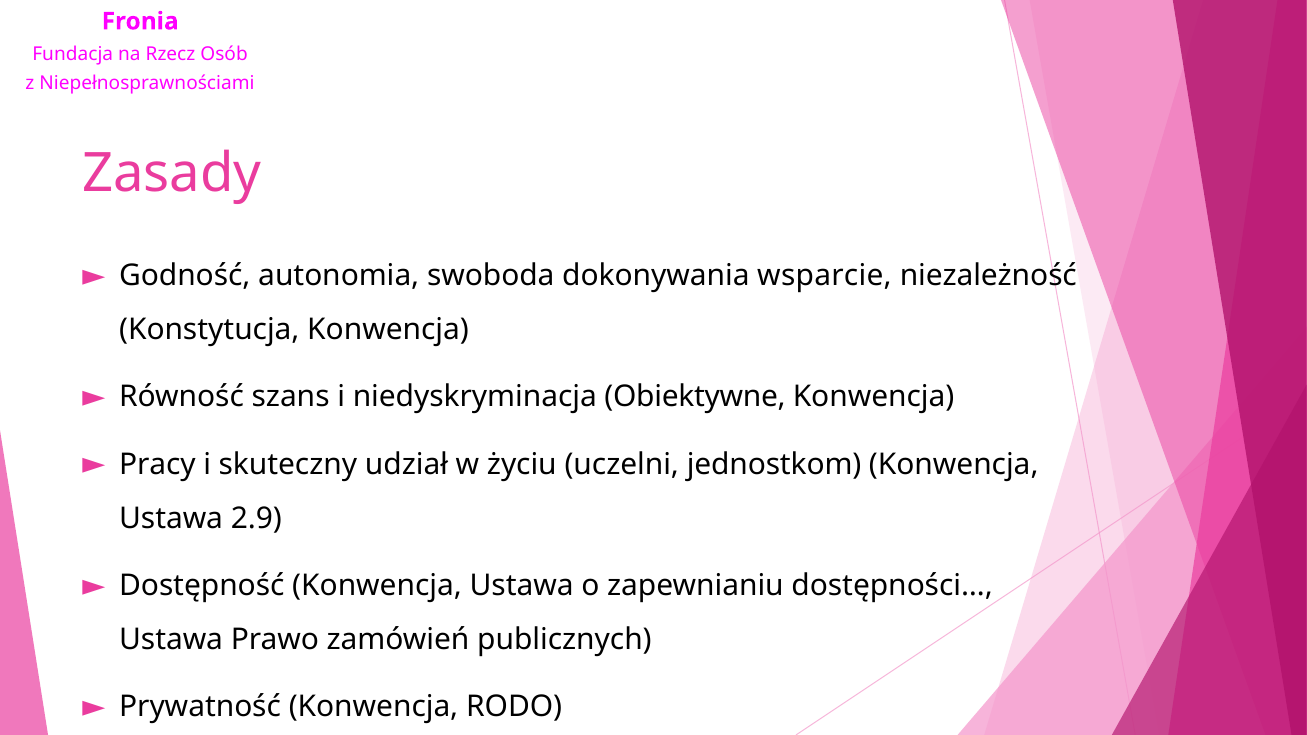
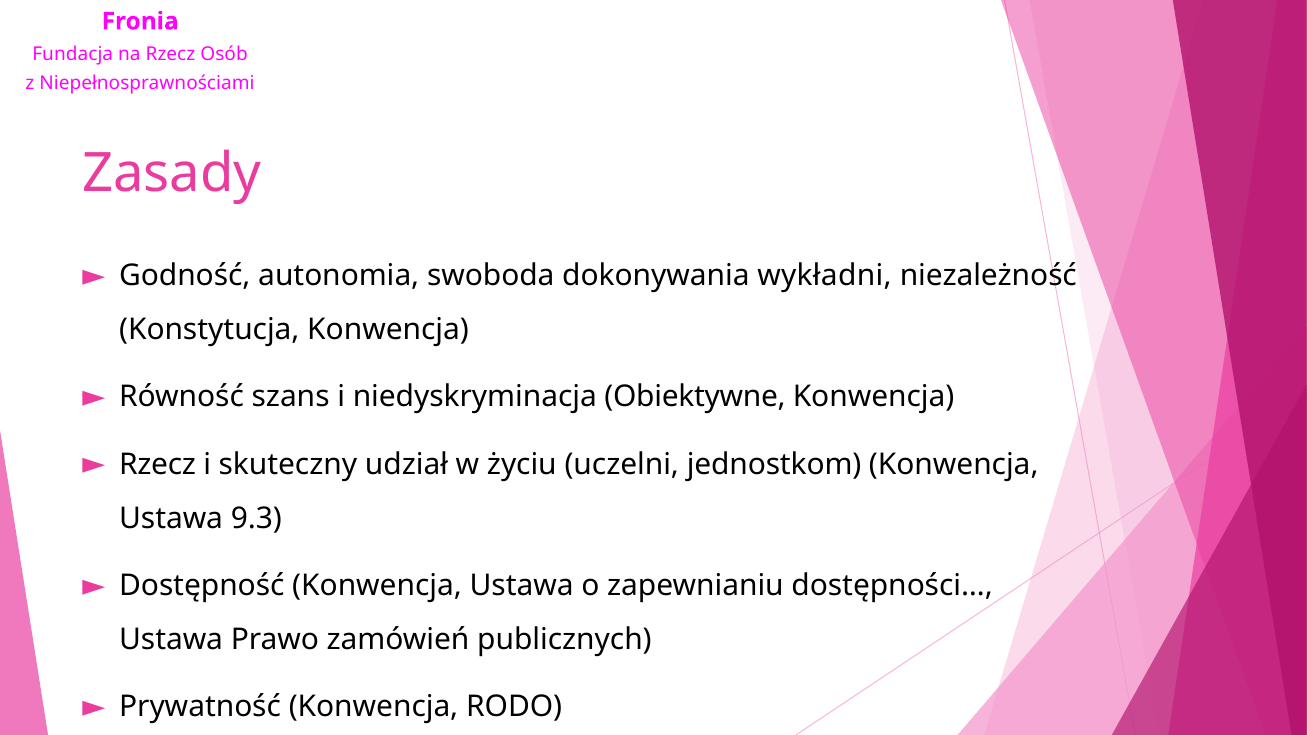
wsparcie: wsparcie -> wykładni
Pracy at (157, 465): Pracy -> Rzecz
2.9: 2.9 -> 9.3
